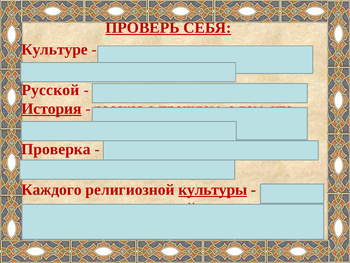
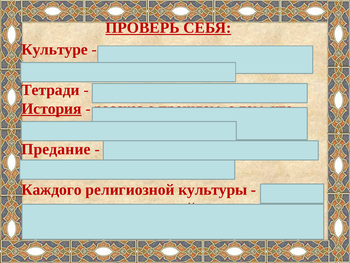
Русской: Русской -> Тетради
Проверка at (56, 149): Проверка -> Предание
культуры underline: present -> none
